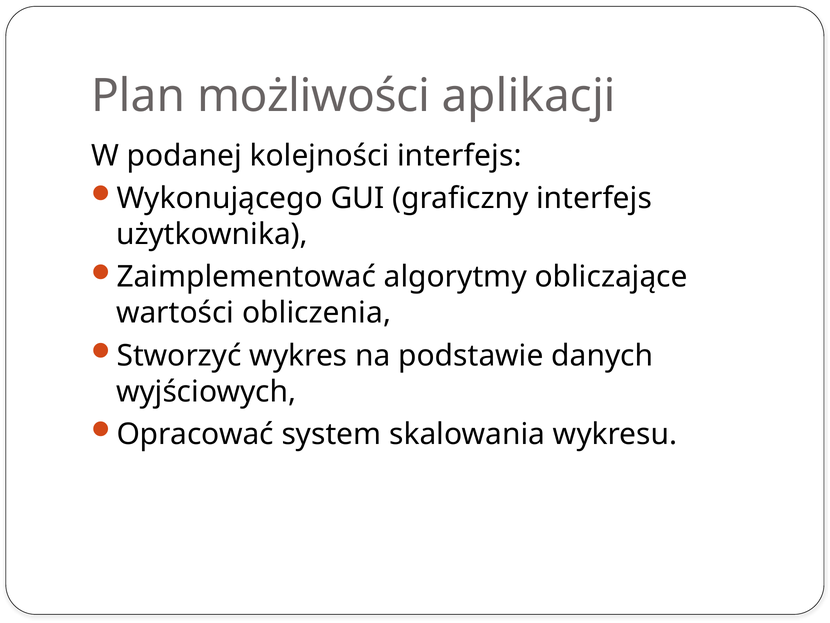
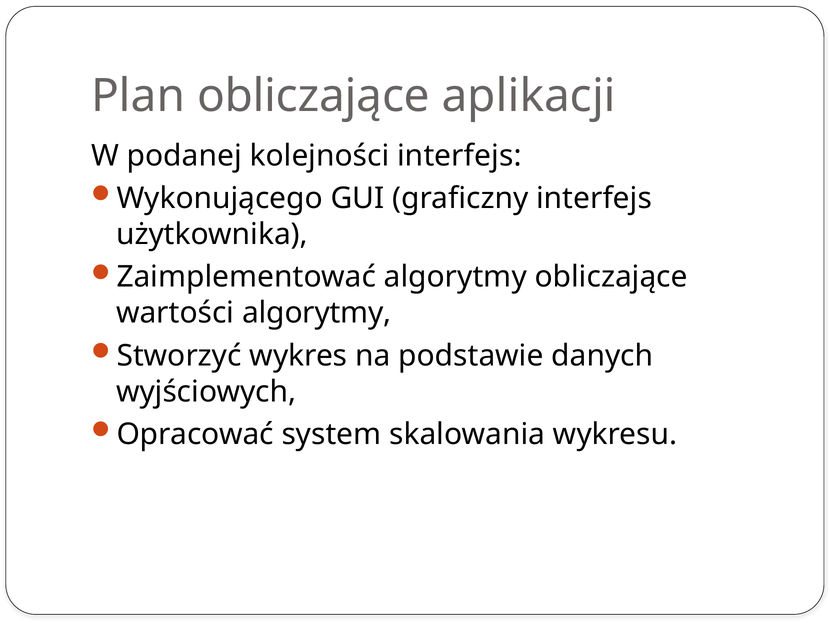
Plan możliwości: możliwości -> obliczające
wartości obliczenia: obliczenia -> algorytmy
